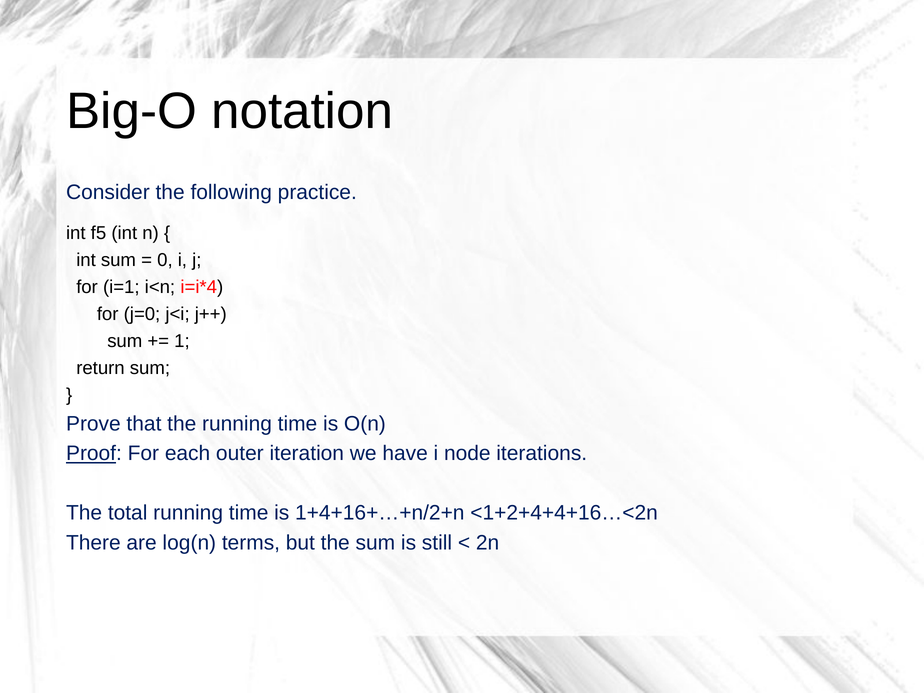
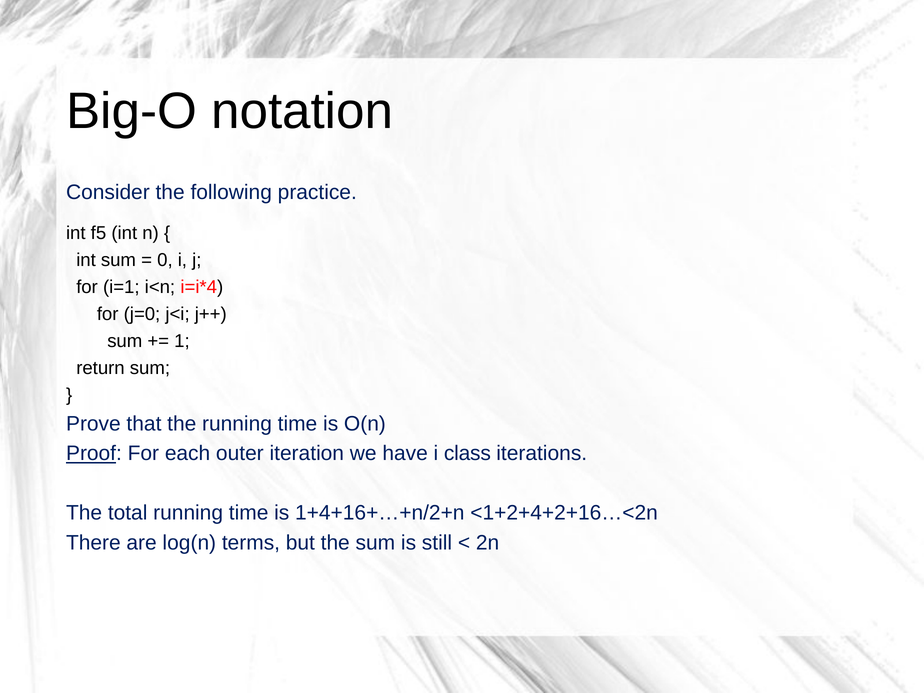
node: node -> class
<1+2+4+4+16…<2n: <1+2+4+4+16…<2n -> <1+2+4+2+16…<2n
